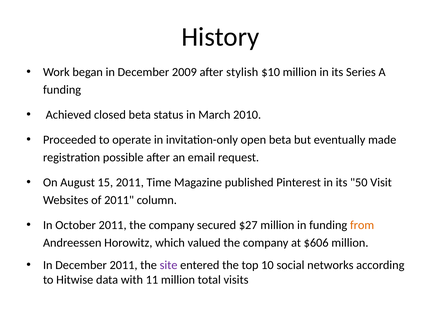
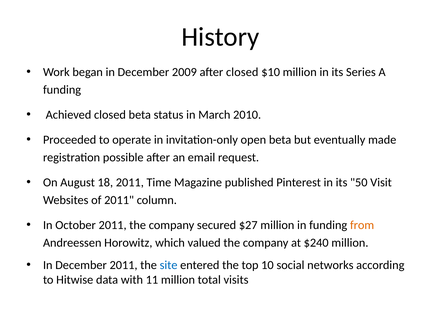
after stylish: stylish -> closed
15: 15 -> 18
$606: $606 -> $240
site colour: purple -> blue
